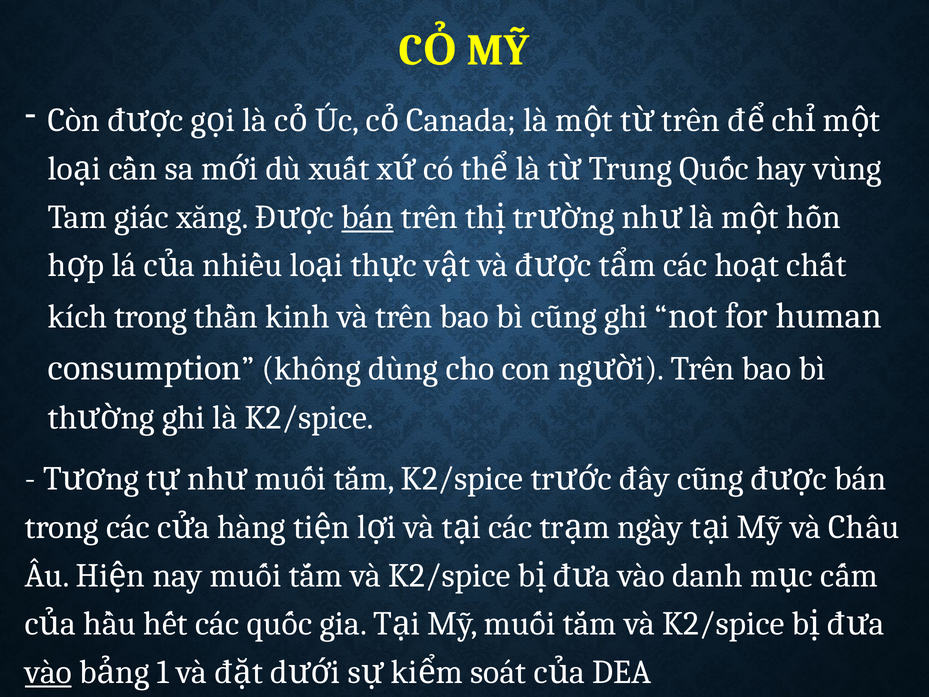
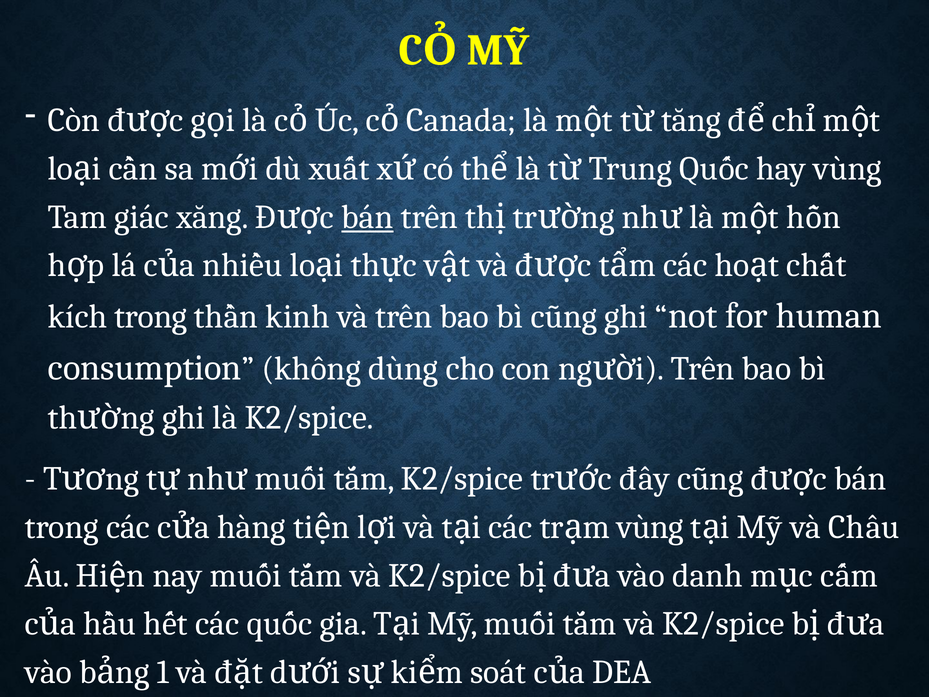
trên at (691, 120): trên -> tăng
ngày at (650, 527): ngày -> vùng
vào at (48, 672) underline: present -> none
